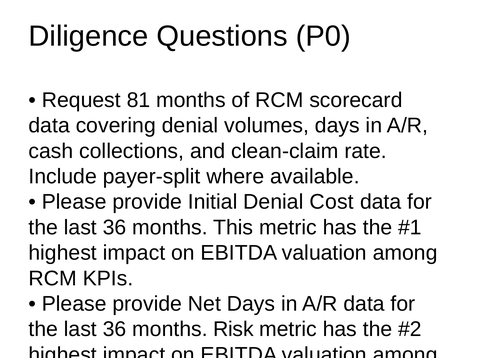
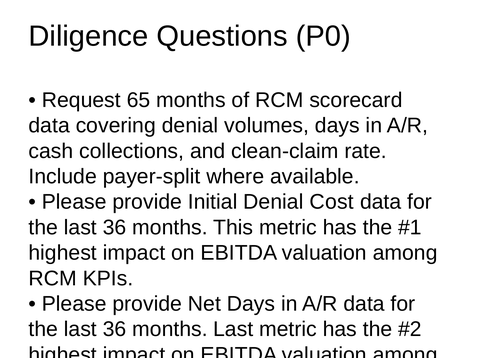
81: 81 -> 65
months Risk: Risk -> Last
